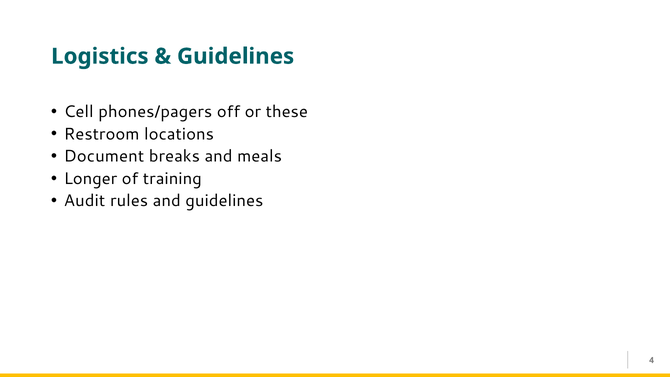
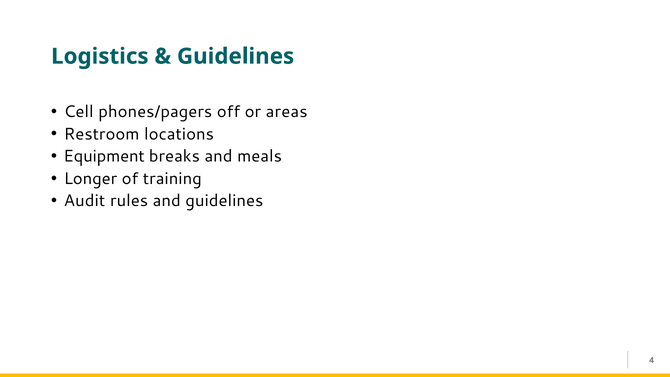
these: these -> areas
Document: Document -> Equipment
